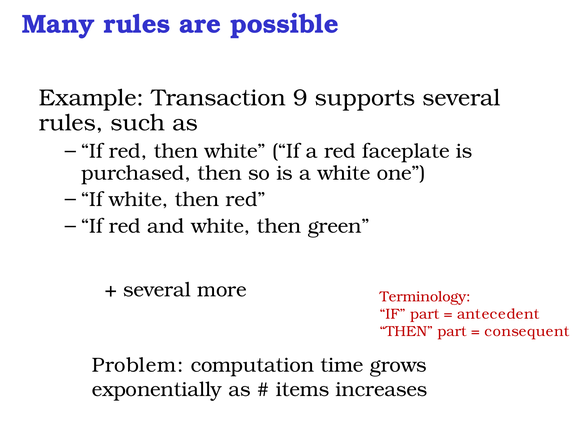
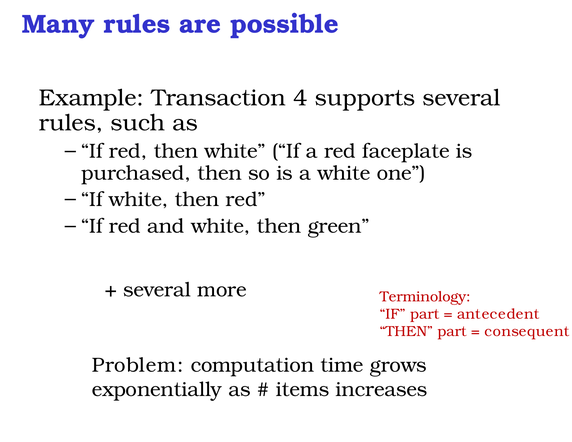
9: 9 -> 4
